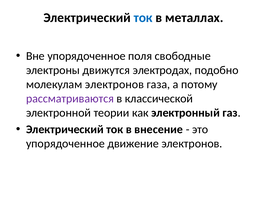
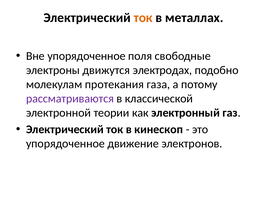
ток at (143, 18) colour: blue -> orange
молекулам электронов: электронов -> протекания
внесение: внесение -> кинескоп
